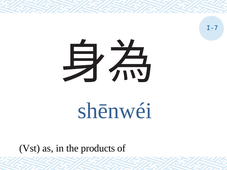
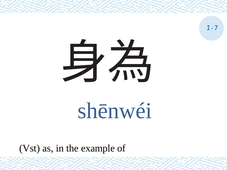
products: products -> example
